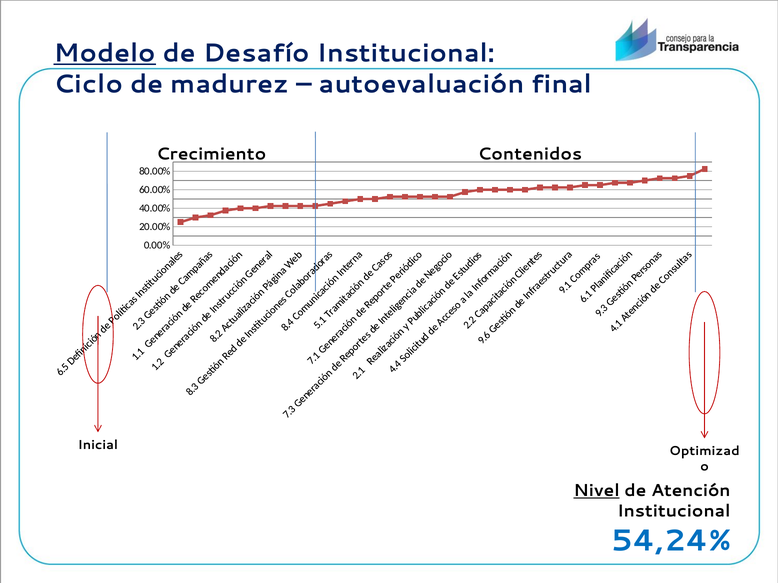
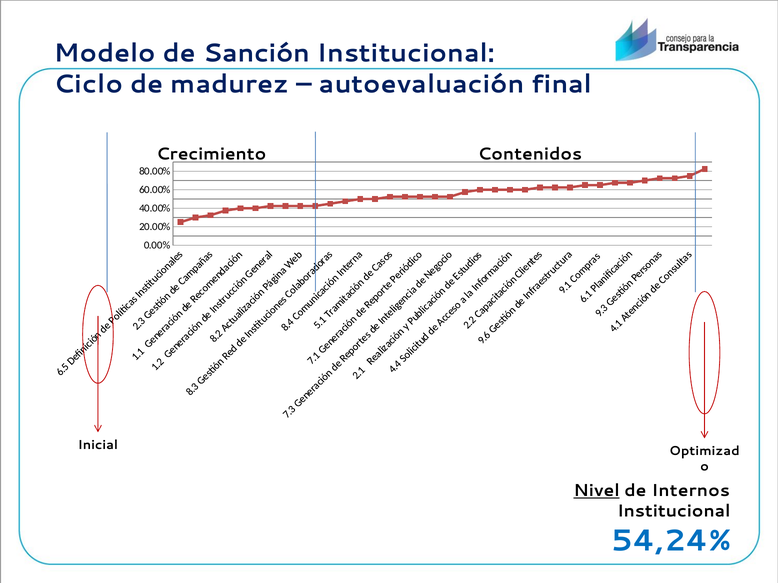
Modelo underline: present -> none
Desafío: Desafío -> Sanción
Atención: Atención -> Internos
